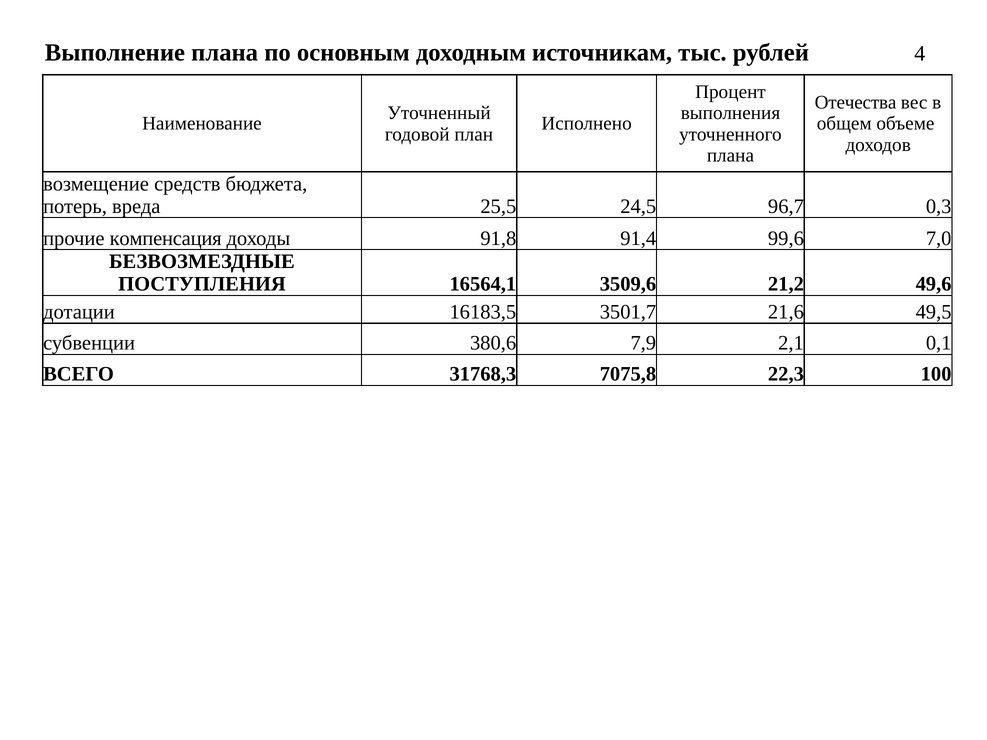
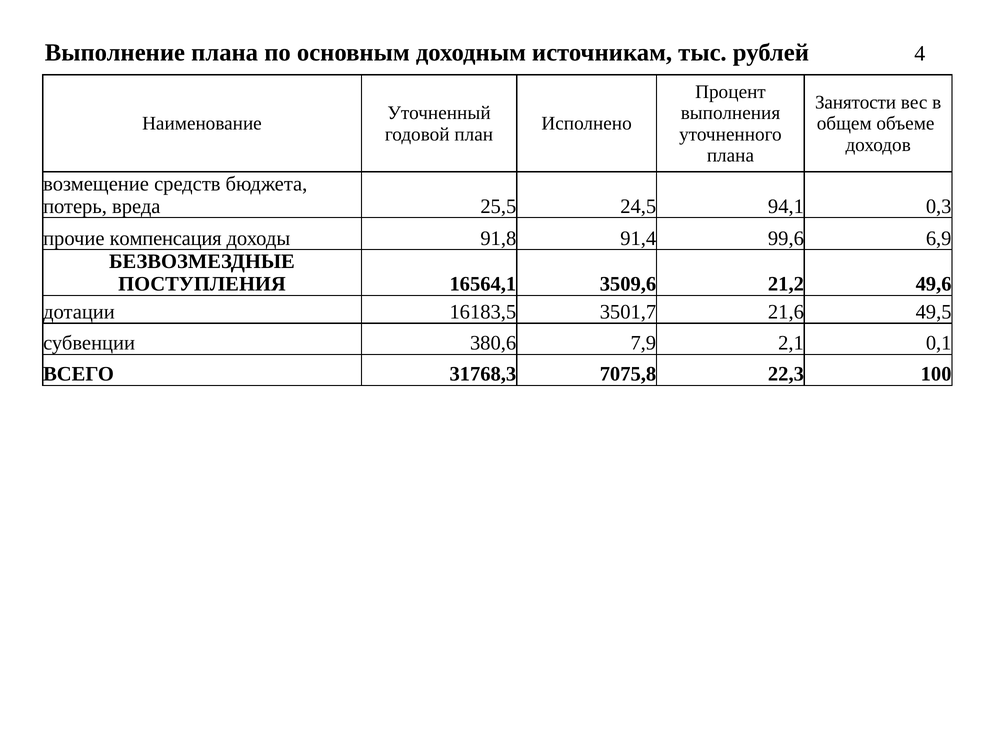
Отечества: Отечества -> Занятости
96,7: 96,7 -> 94,1
7,0: 7,0 -> 6,9
